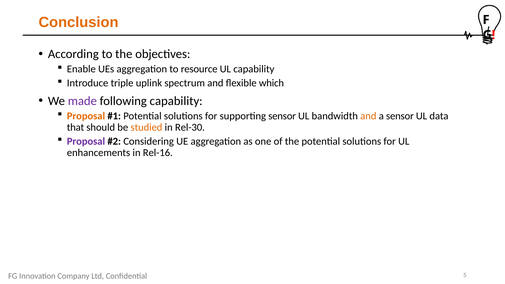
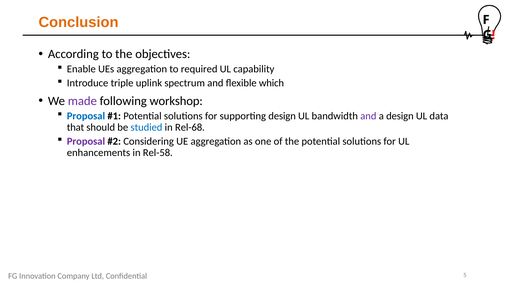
resource: resource -> required
following capability: capability -> workshop
Proposal at (86, 116) colour: orange -> blue
supporting sensor: sensor -> design
and at (368, 116) colour: orange -> purple
a sensor: sensor -> design
studied colour: orange -> blue
Rel-30: Rel-30 -> Rel-68
Rel-16: Rel-16 -> Rel-58
